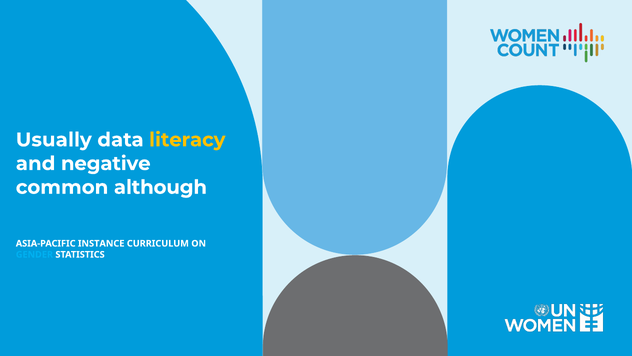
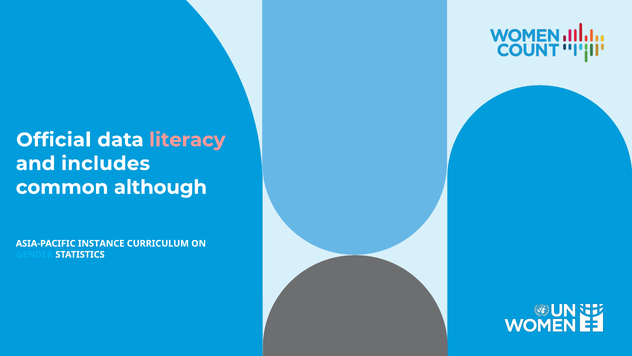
Usually: Usually -> Official
literacy colour: yellow -> pink
negative: negative -> includes
